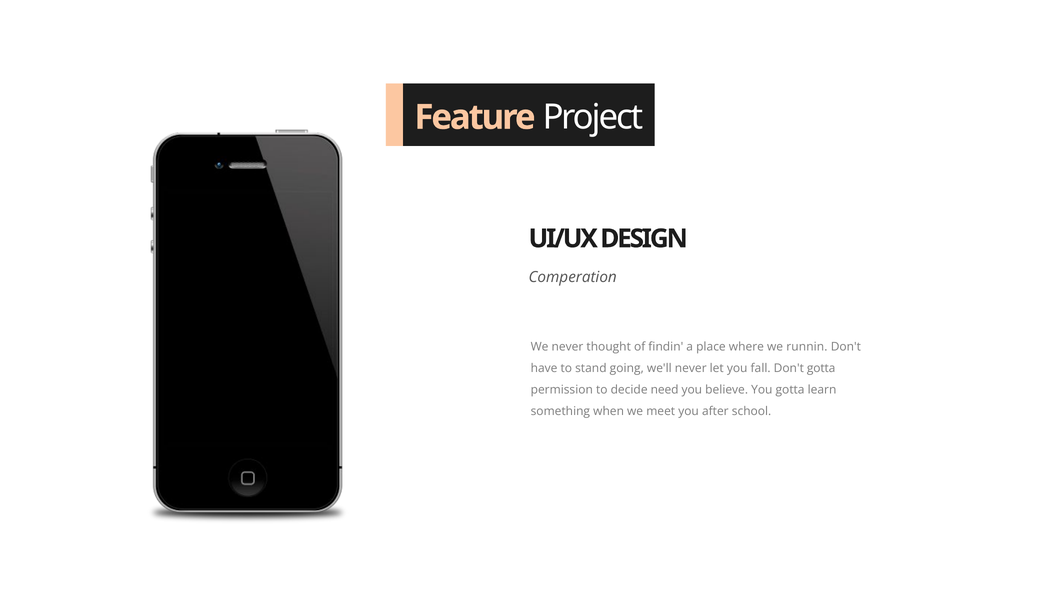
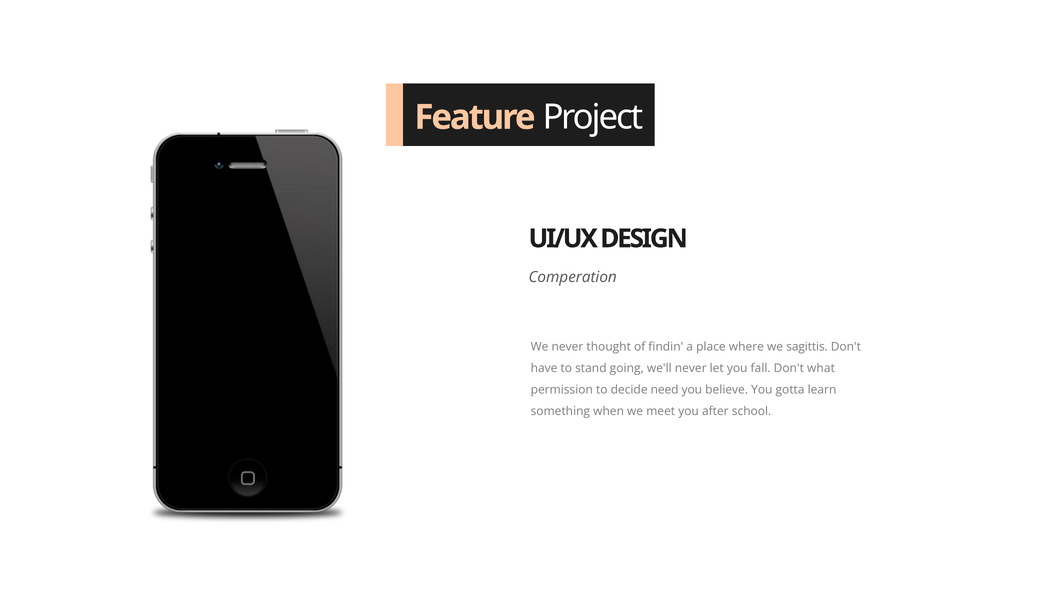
runnin: runnin -> sagittis
Don't gotta: gotta -> what
